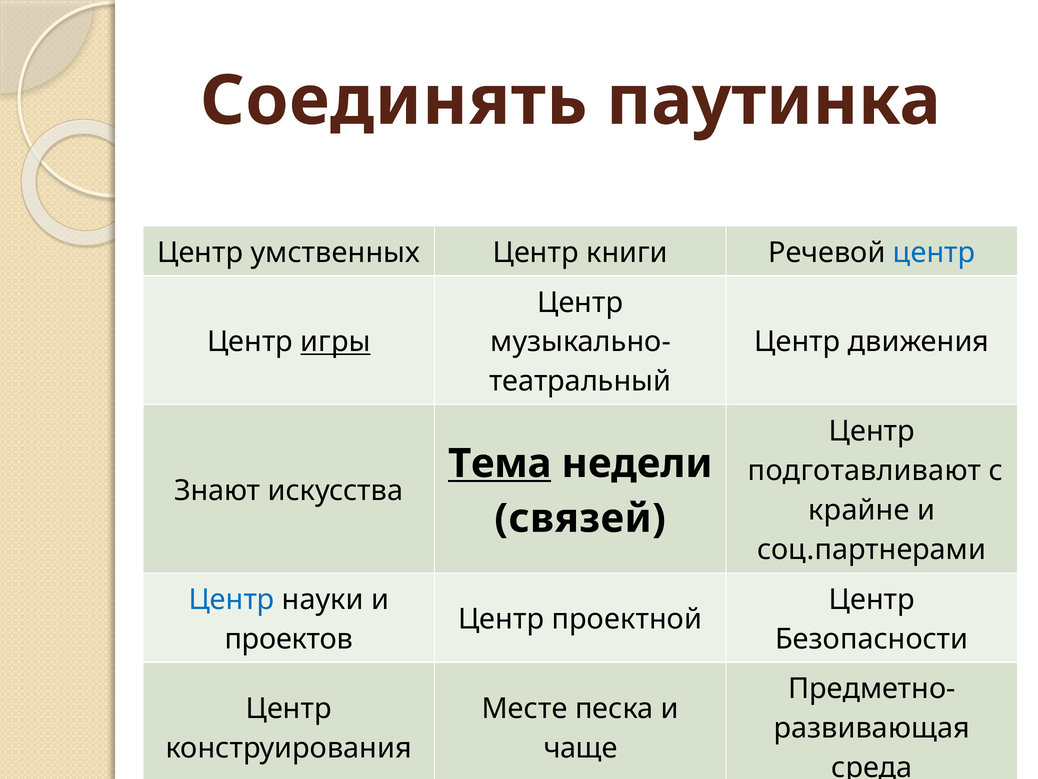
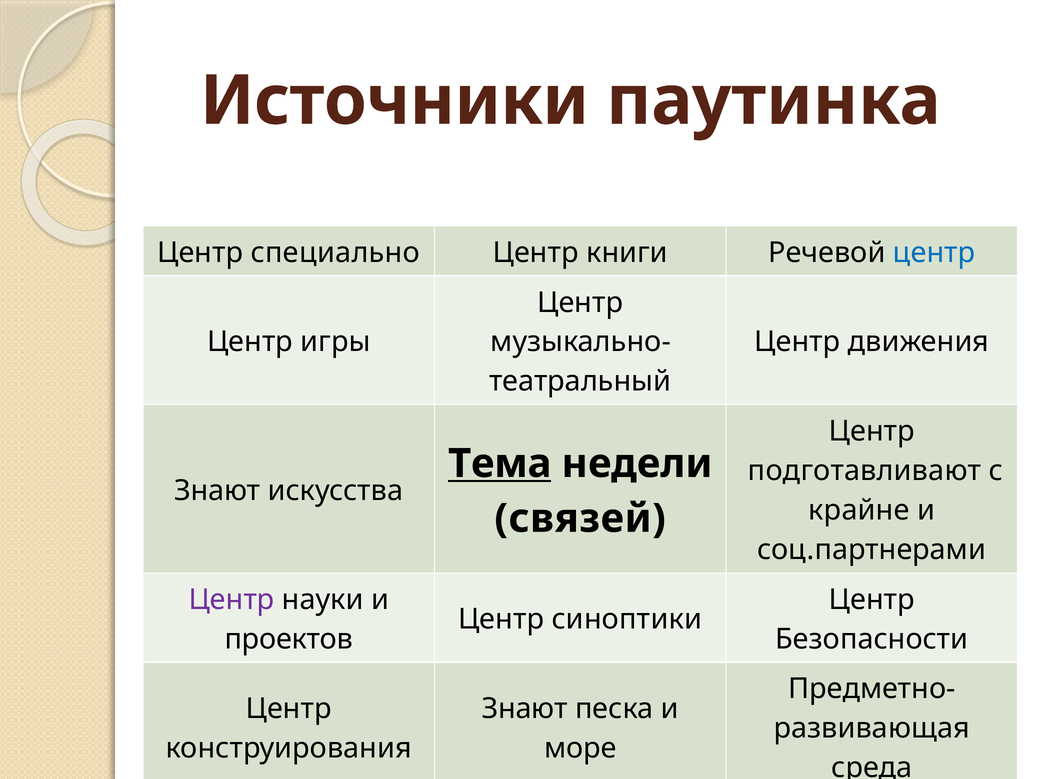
Соединять: Соединять -> Источники
умственных: умственных -> специально
игры underline: present -> none
Центр at (232, 599) colour: blue -> purple
проектной: проектной -> синоптики
Месте at (525, 708): Месте -> Знают
чаще: чаще -> море
